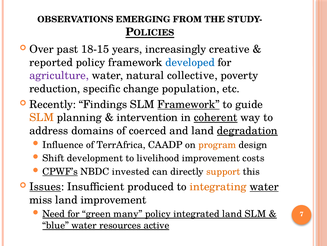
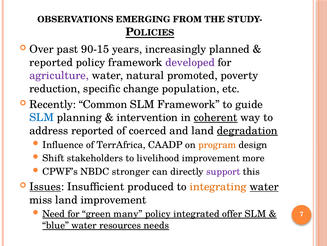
18-15: 18-15 -> 90-15
creative: creative -> planned
developed colour: blue -> purple
collective: collective -> promoted
Findings: Findings -> Common
Framework at (189, 104) underline: present -> none
SLM at (42, 117) colour: orange -> blue
address domains: domains -> reported
development: development -> stakeholders
costs: costs -> more
CPWF’s underline: present -> none
invested: invested -> stronger
support colour: orange -> purple
integrated land: land -> offer
active: active -> needs
